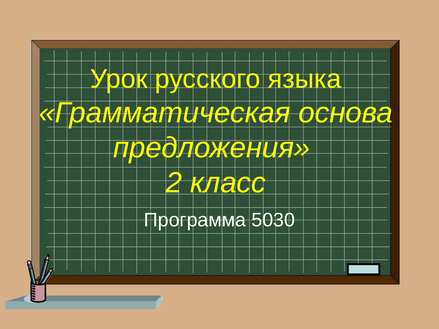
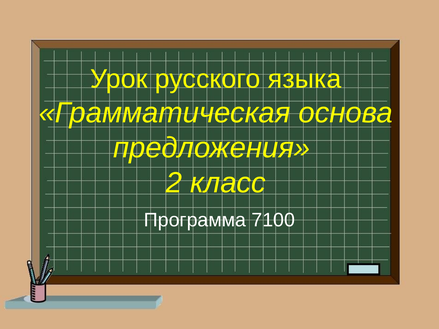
5030: 5030 -> 7100
